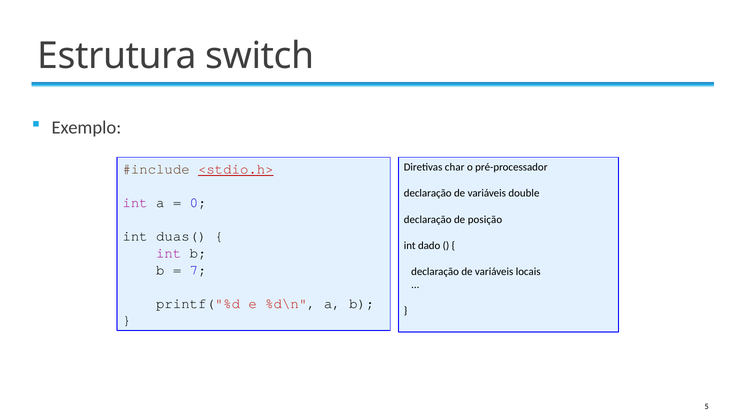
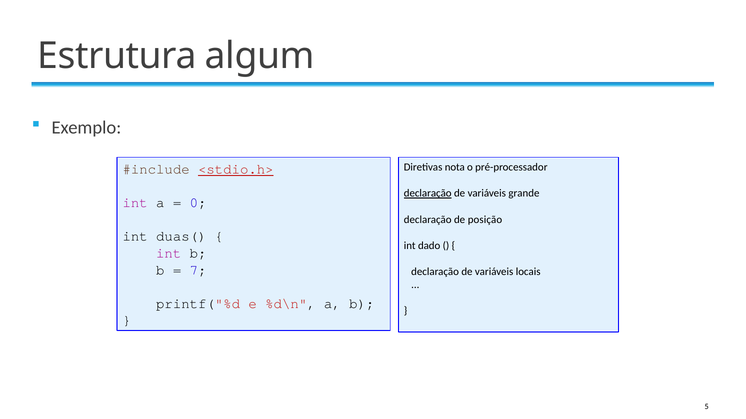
switch: switch -> algum
char: char -> nota
declaração at (428, 194) underline: none -> present
double: double -> grande
